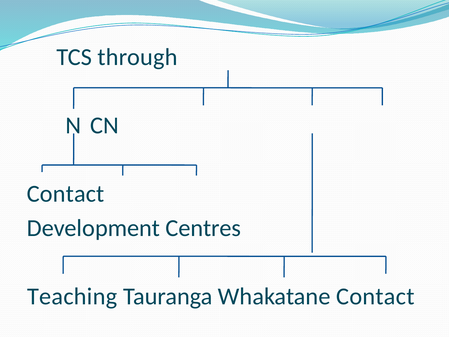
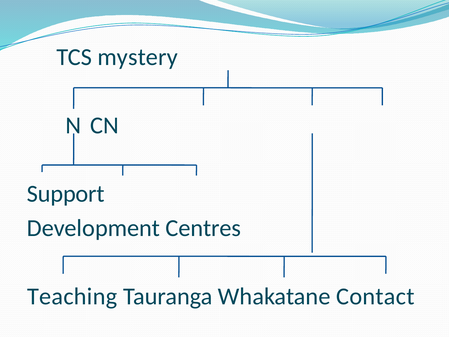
through: through -> mystery
Contact at (66, 194): Contact -> Support
